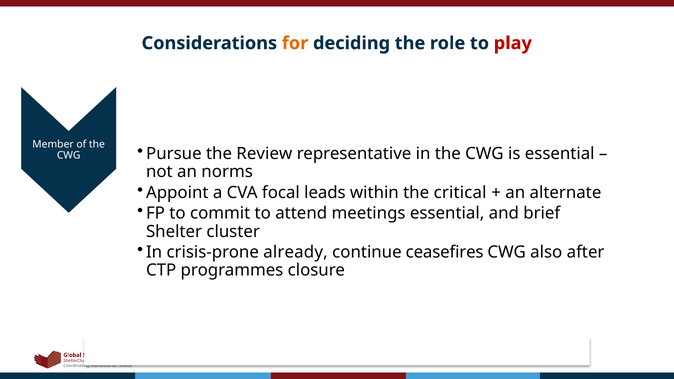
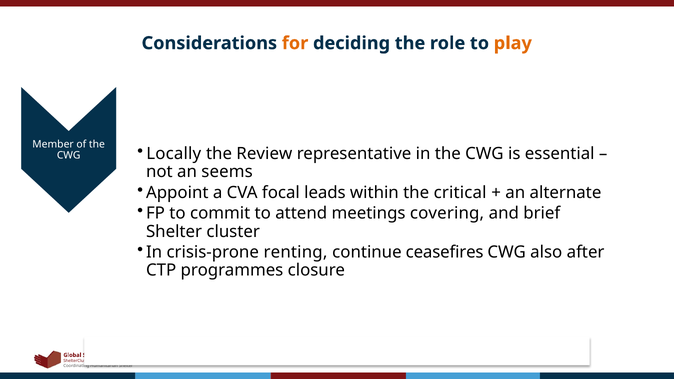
play colour: red -> orange
Pursue: Pursue -> Locally
norms: norms -> seems
meetings essential: essential -> covering
already: already -> renting
